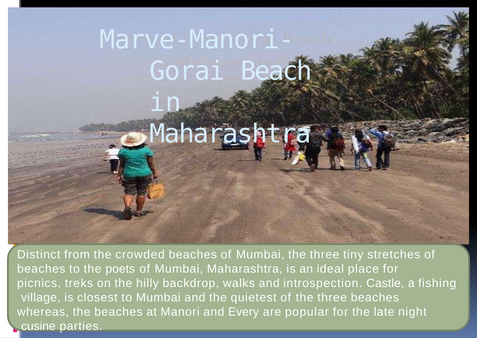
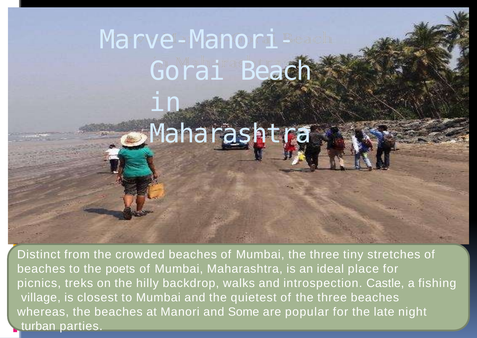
Every: Every -> Some
cusine: cusine -> turban
